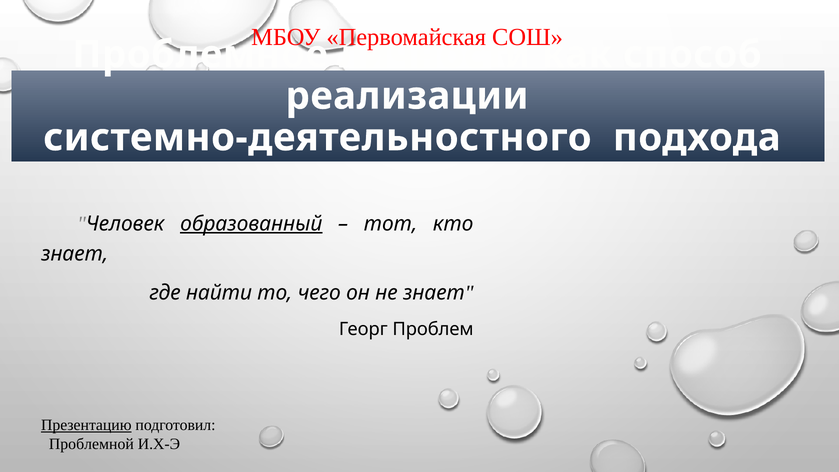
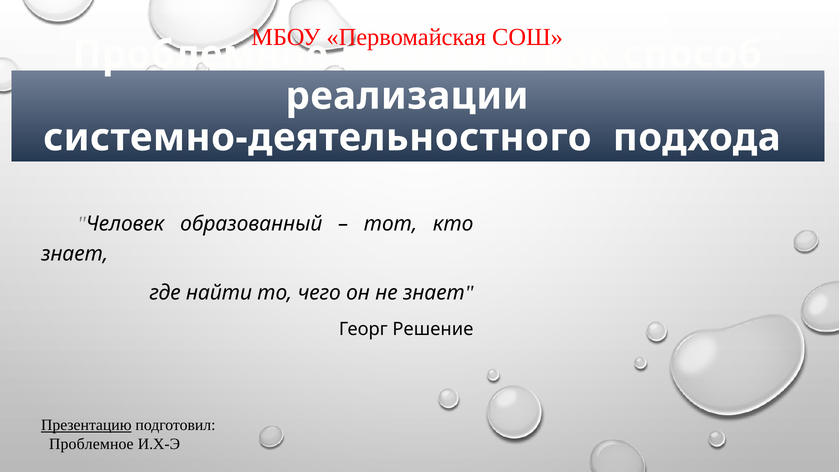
образованный underline: present -> none
Проблем: Проблем -> Решение
Проблемной at (91, 444): Проблемной -> Проблемное
